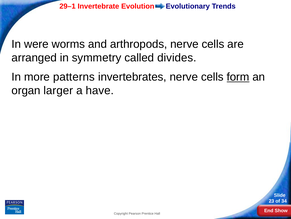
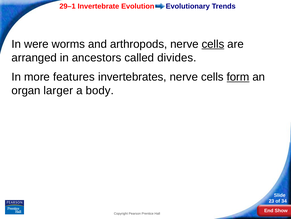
cells at (213, 44) underline: none -> present
symmetry: symmetry -> ancestors
patterns: patterns -> features
have: have -> body
